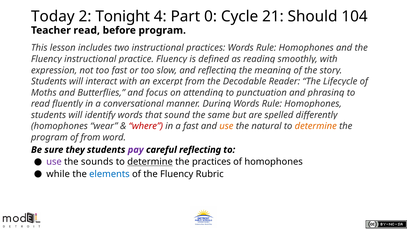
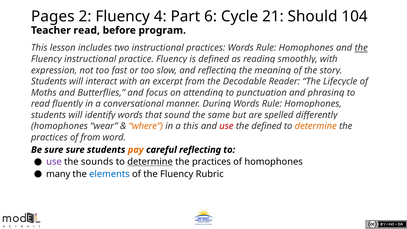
Today: Today -> Pages
2 Tonight: Tonight -> Fluency
0: 0 -> 6
the at (361, 48) underline: none -> present
where colour: red -> orange
a fast: fast -> this
use at (226, 126) colour: orange -> red
the natural: natural -> defined
program at (49, 137): program -> practices
sure they: they -> sure
pay colour: purple -> orange
while: while -> many
